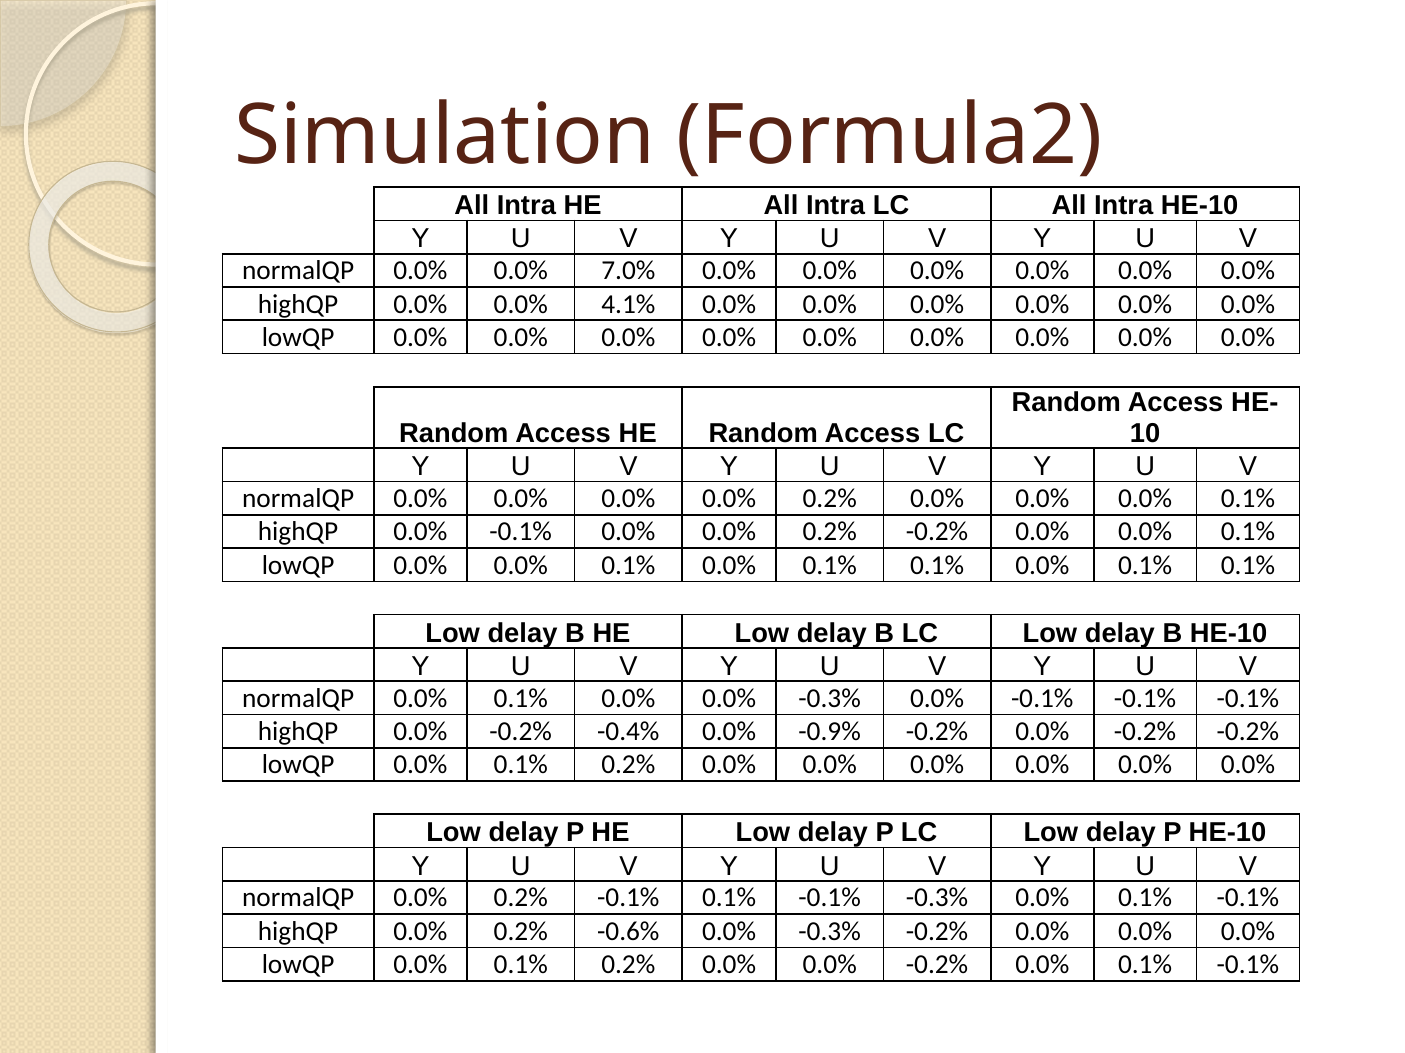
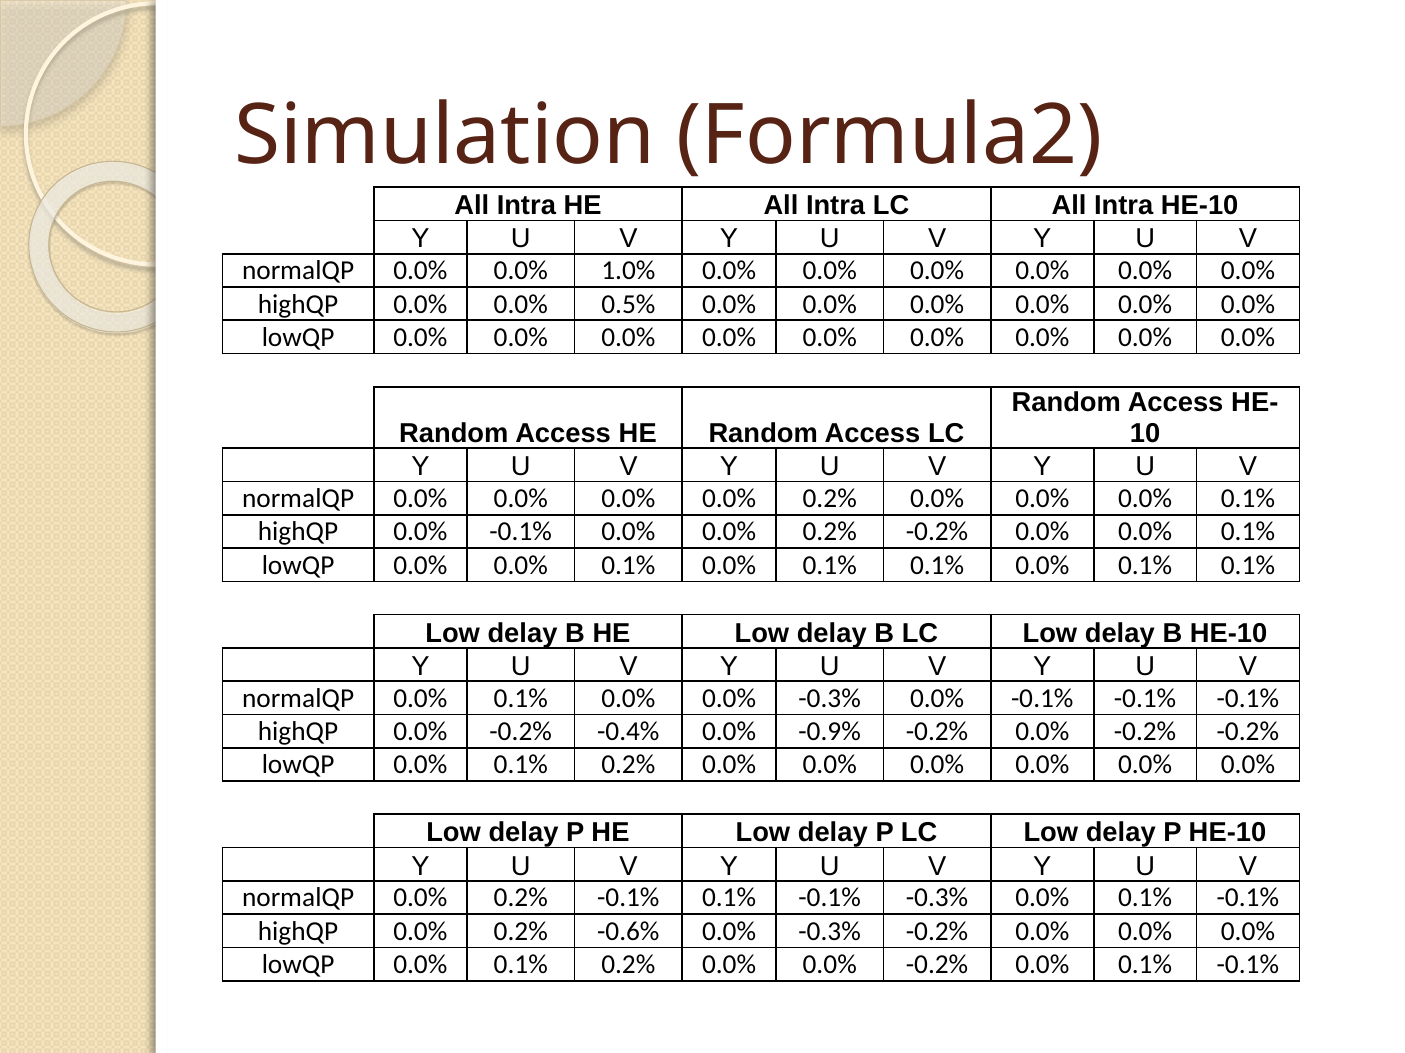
7.0%: 7.0% -> 1.0%
4.1%: 4.1% -> 0.5%
